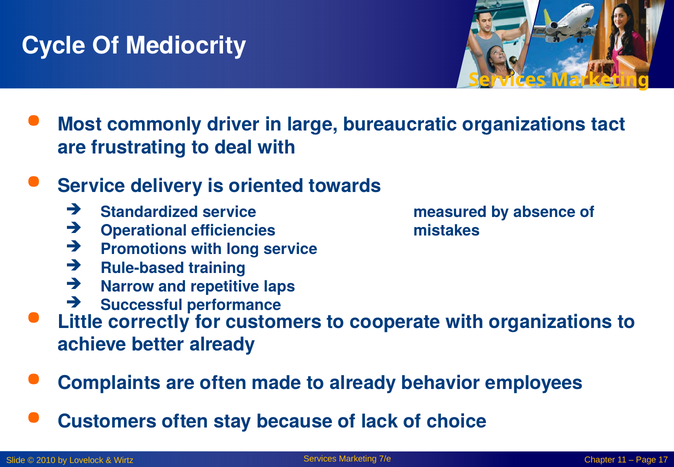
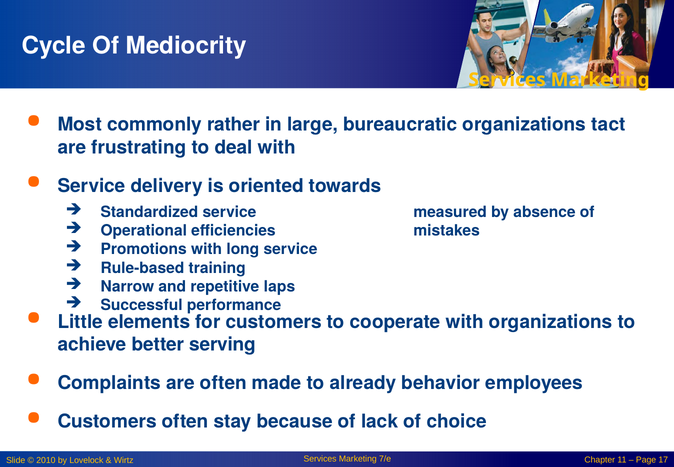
driver: driver -> rather
correctly: correctly -> elements
better already: already -> serving
